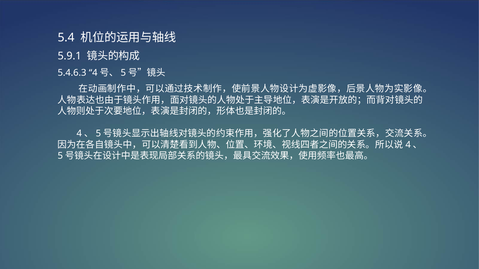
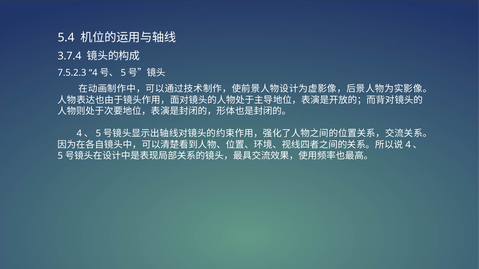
5.9.1: 5.9.1 -> 3.7.4
5.4.6.3: 5.4.6.3 -> 7.5.2.3
